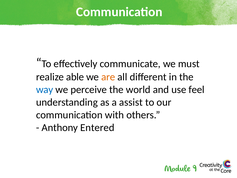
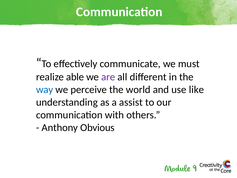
are colour: orange -> purple
feel: feel -> like
Entered: Entered -> Obvious
